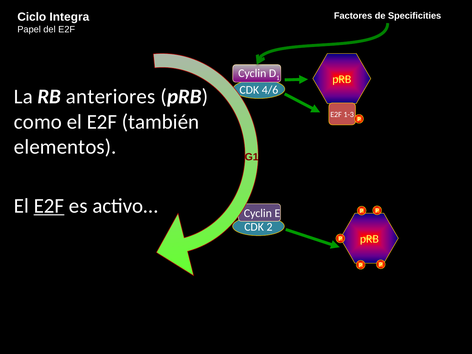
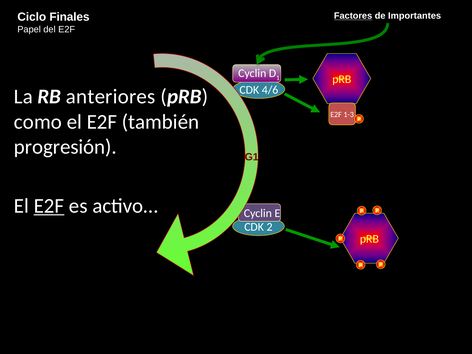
Integra: Integra -> Finales
Factores underline: none -> present
Specificities: Specificities -> Importantes
elementos: elementos -> progresión
